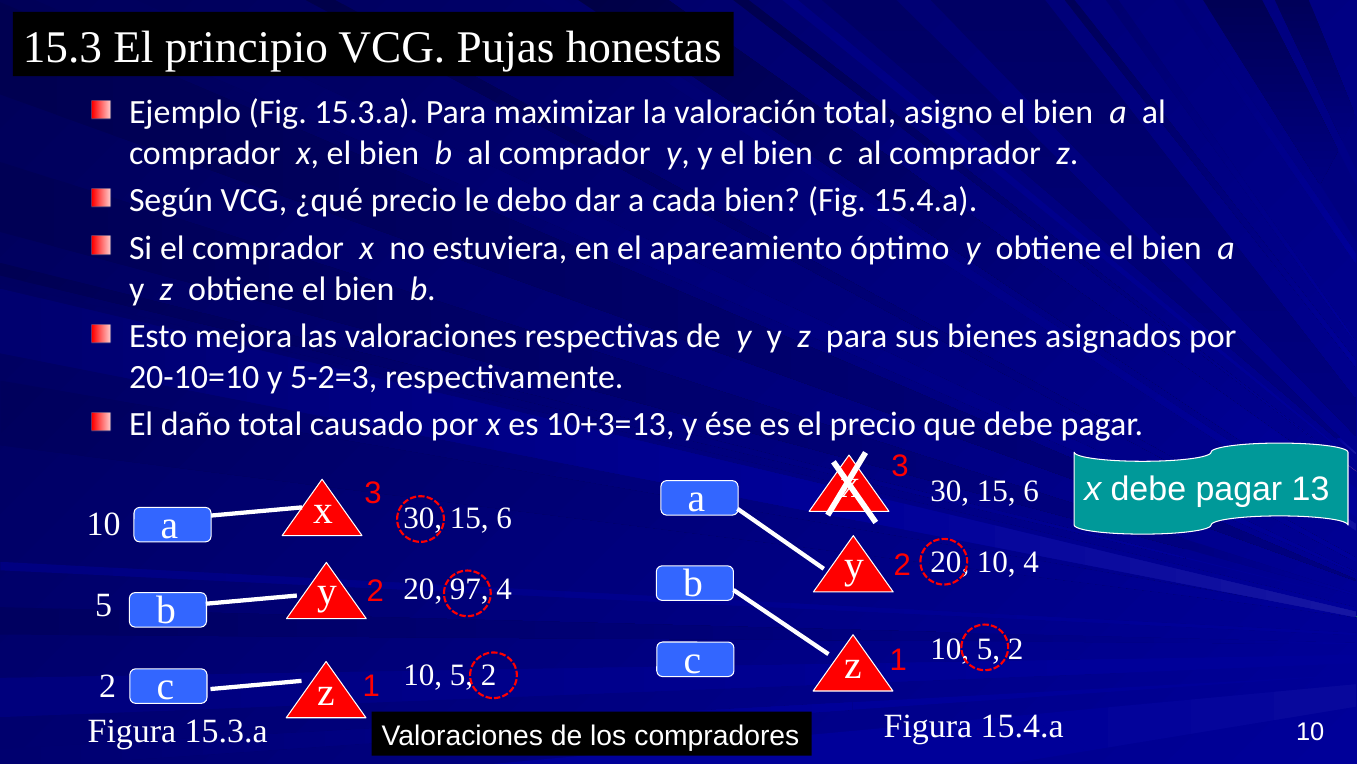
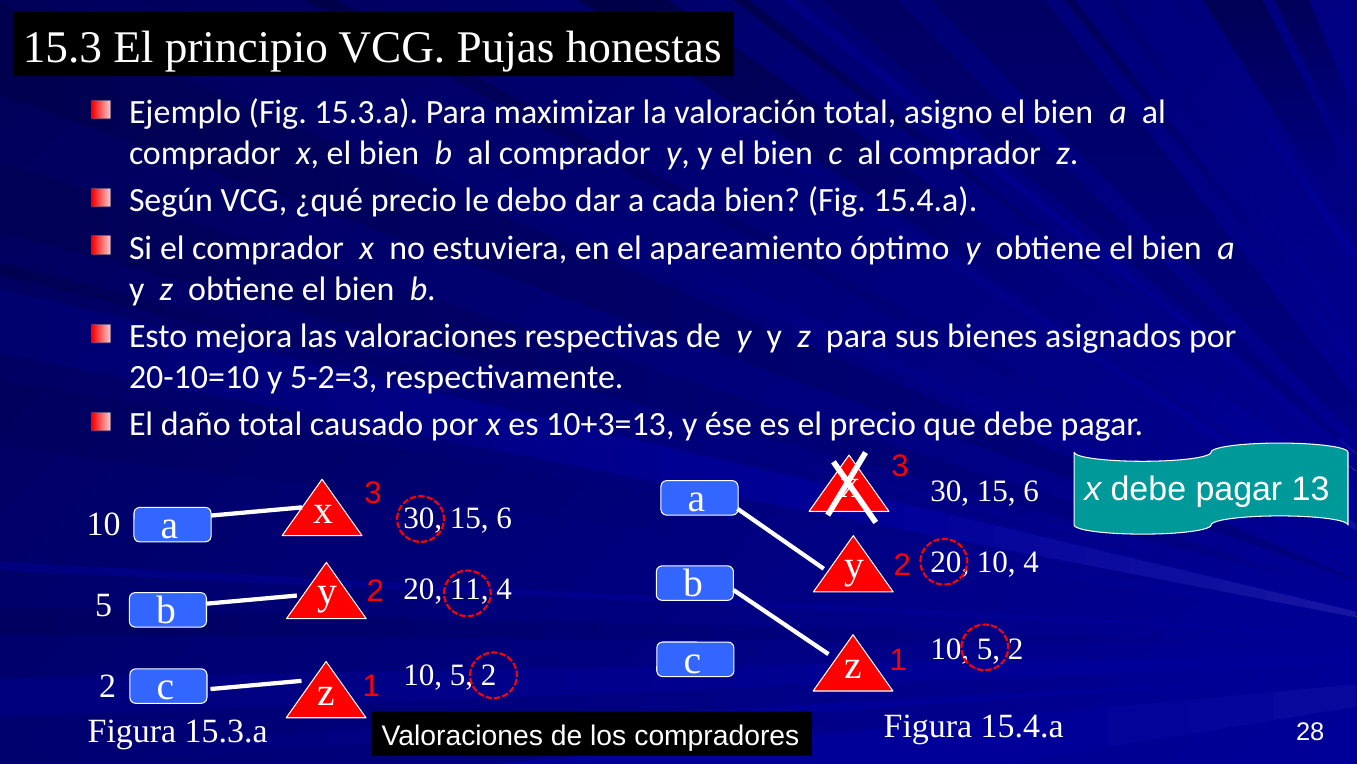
97: 97 -> 11
15.4.a 10: 10 -> 28
